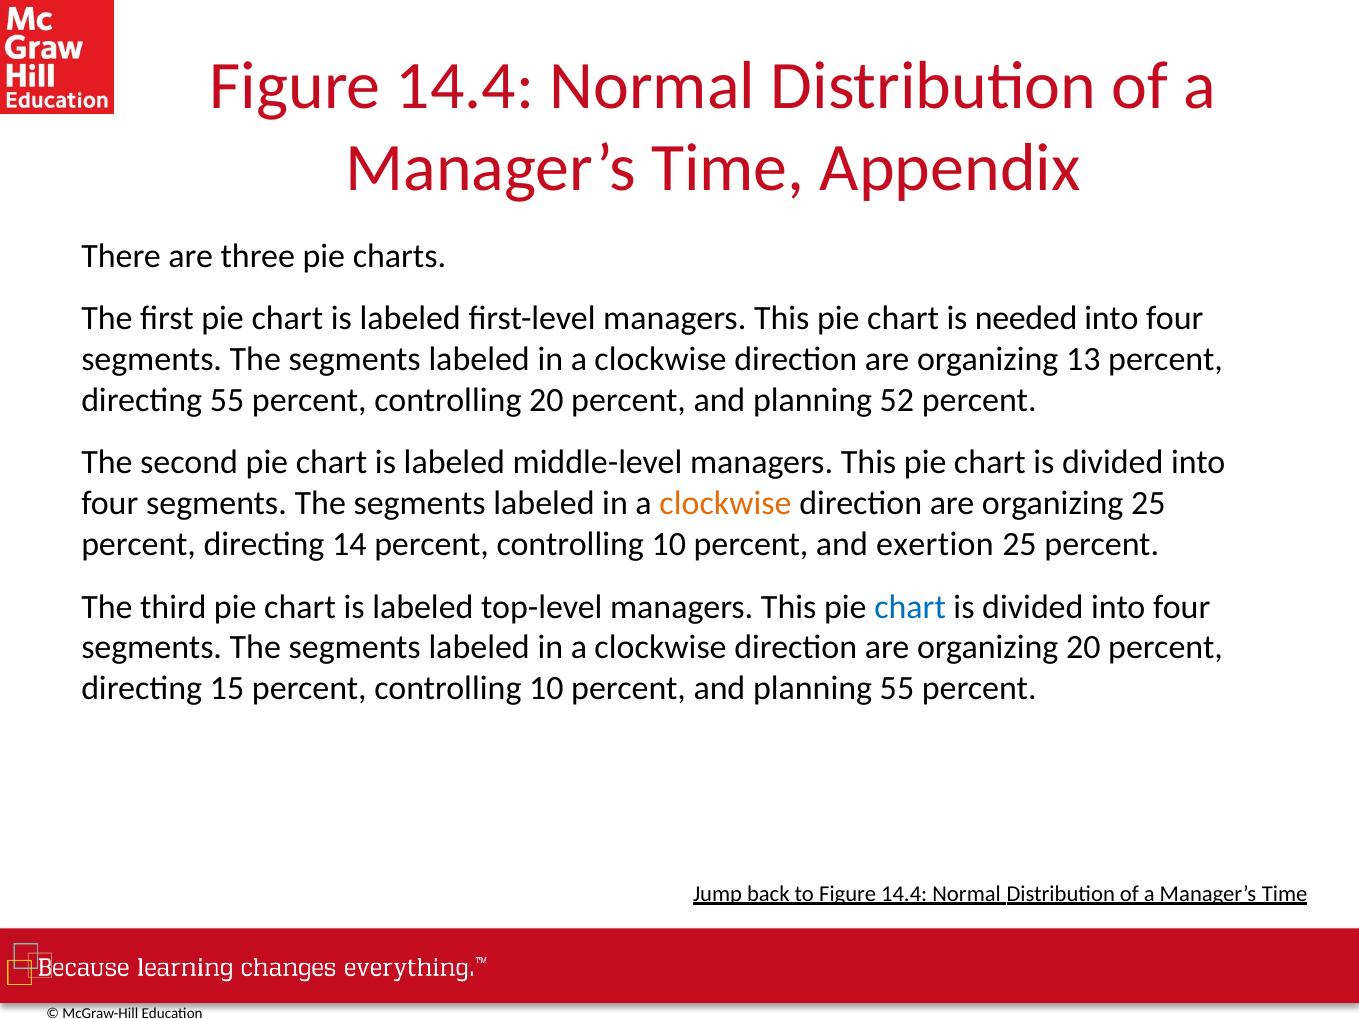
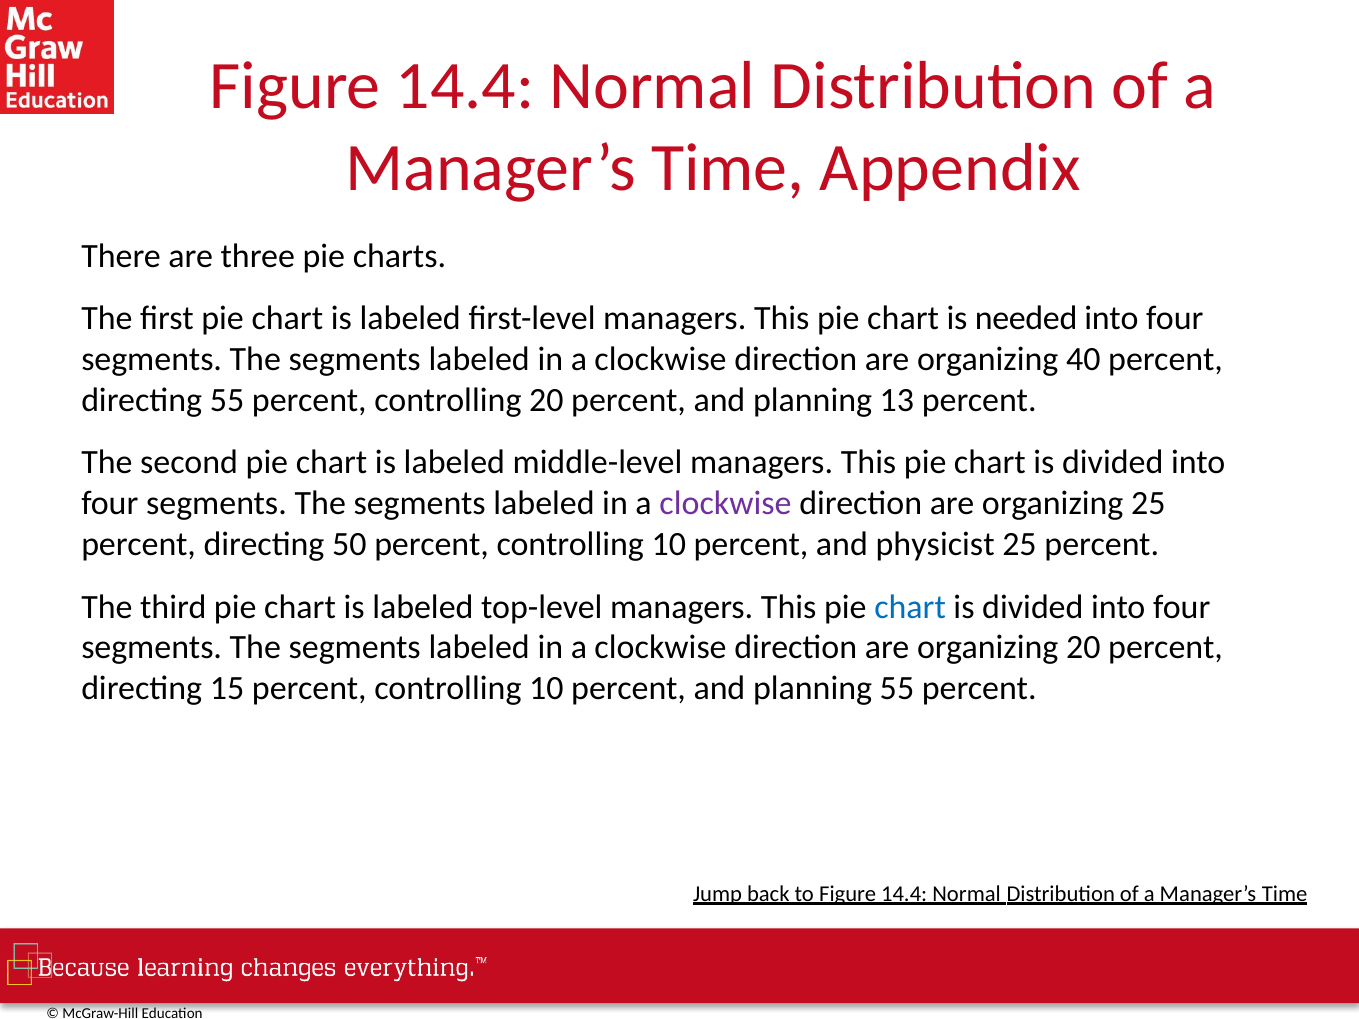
13: 13 -> 40
52: 52 -> 13
clockwise at (726, 504) colour: orange -> purple
14: 14 -> 50
exertion: exertion -> physicist
